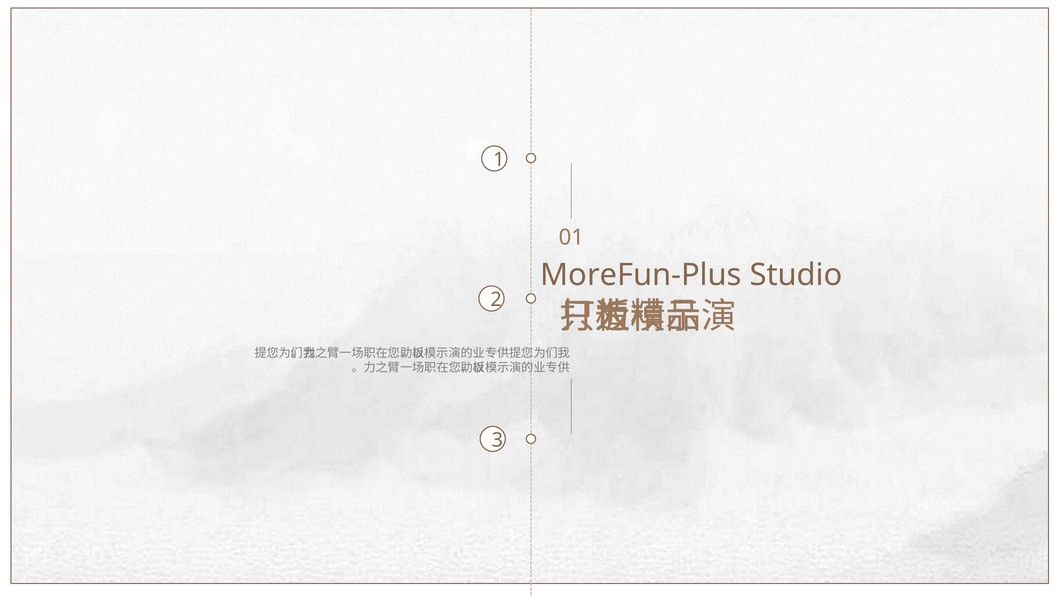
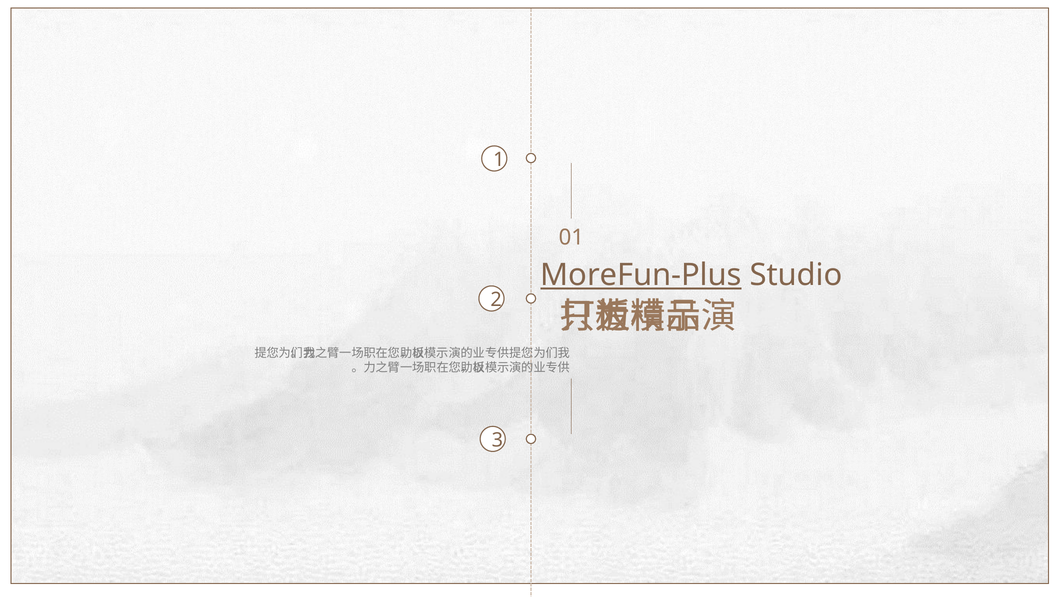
MoreFun-Plus underline: none -> present
